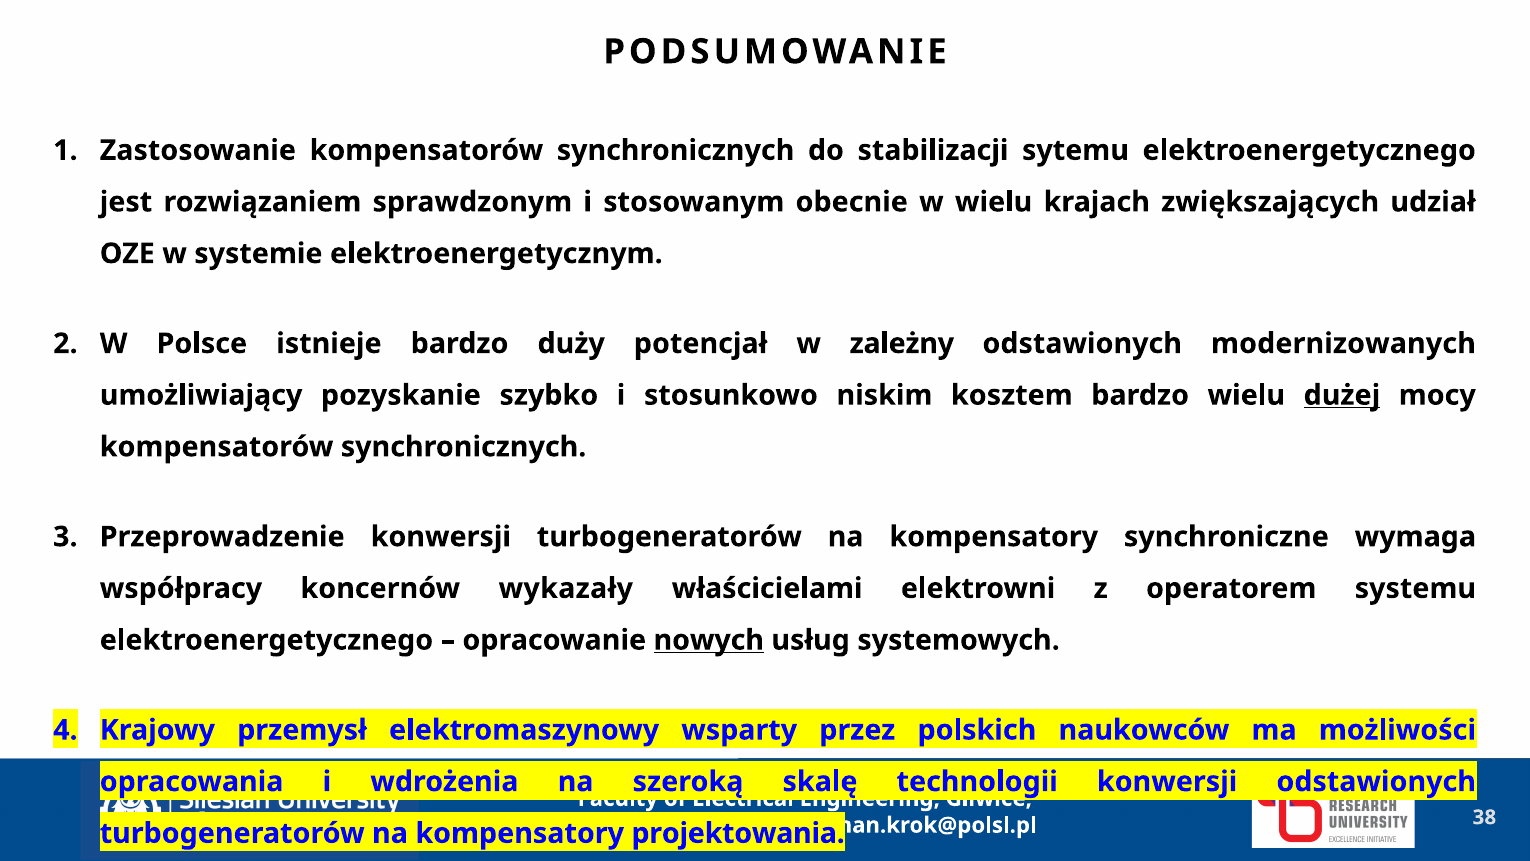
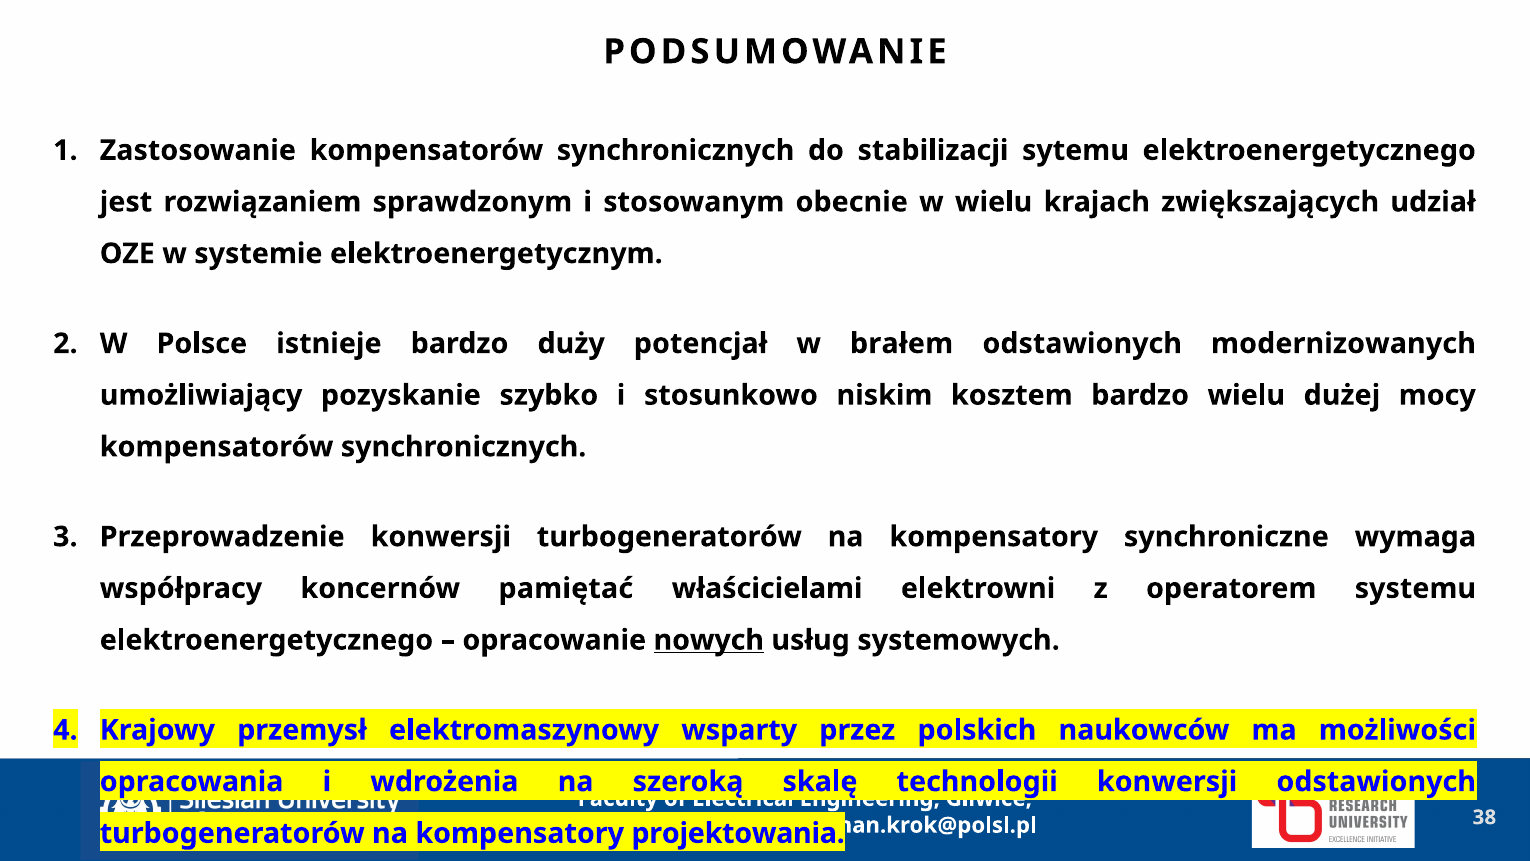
zależny: zależny -> brałem
dużej underline: present -> none
wykazały: wykazały -> pamiętać
